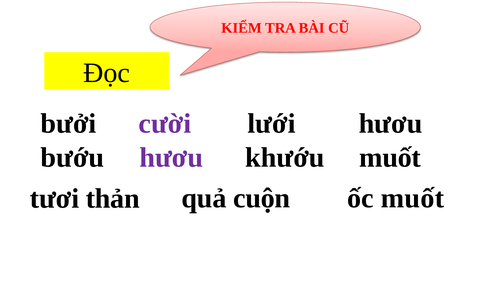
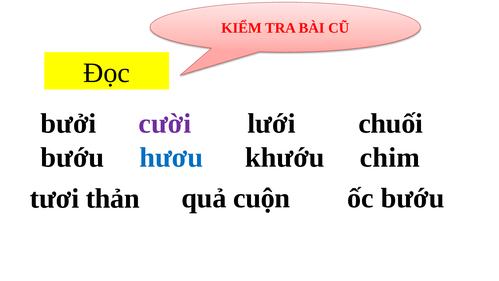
lưới hươu: hươu -> chuối
hươu at (171, 158) colour: purple -> blue
khướu muốt: muốt -> chim
ốc muốt: muốt -> bướu
